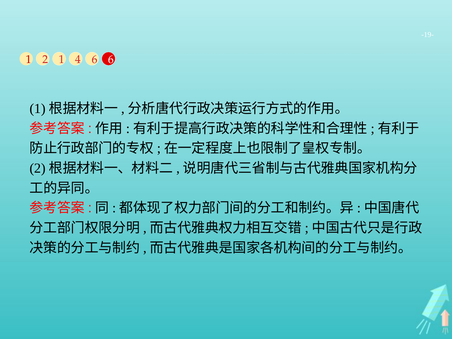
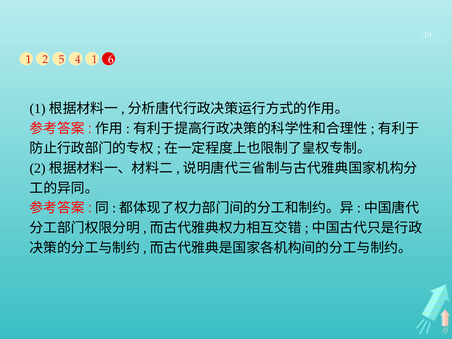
2 1: 1 -> 5
4 6: 6 -> 1
